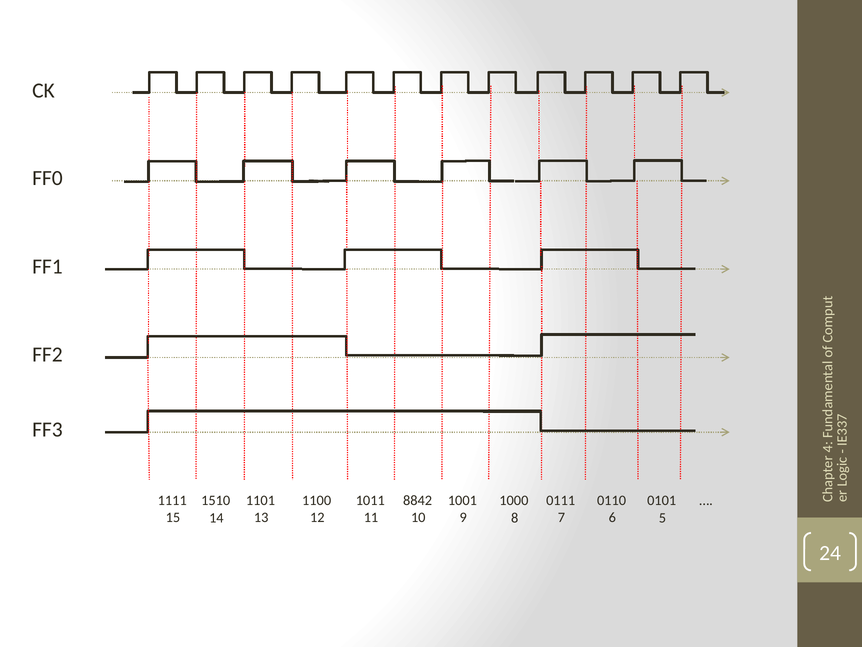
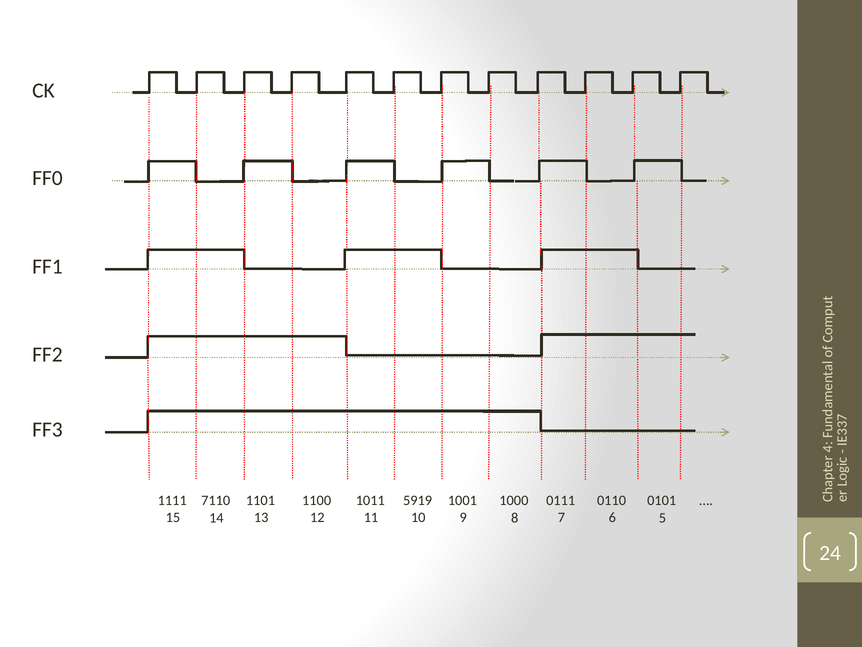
8842: 8842 -> 5919
1510: 1510 -> 7110
